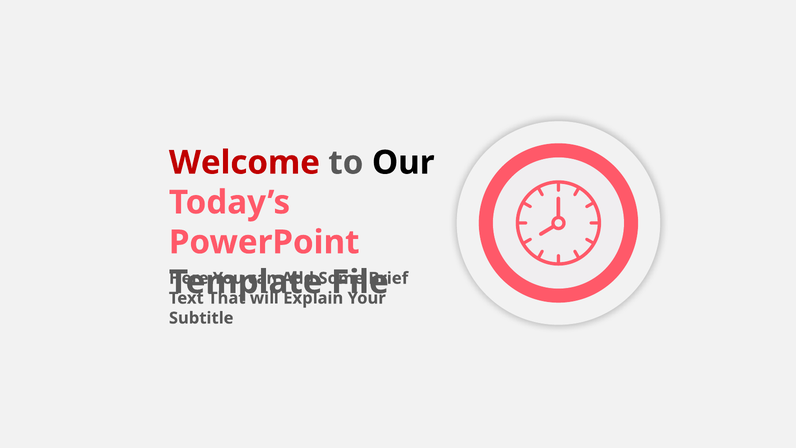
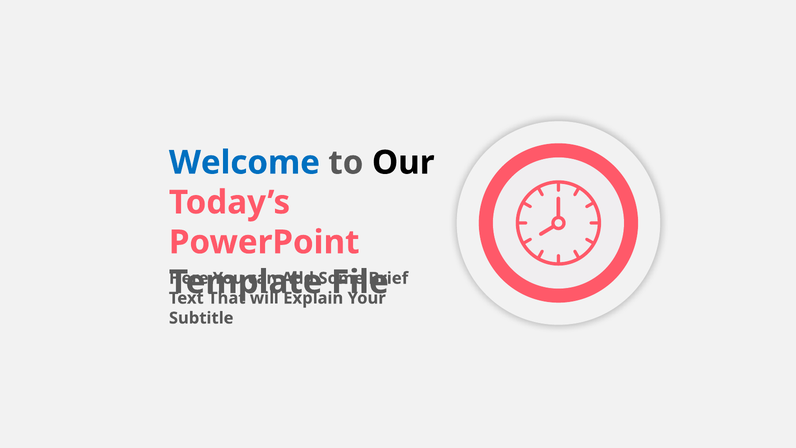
Welcome colour: red -> blue
